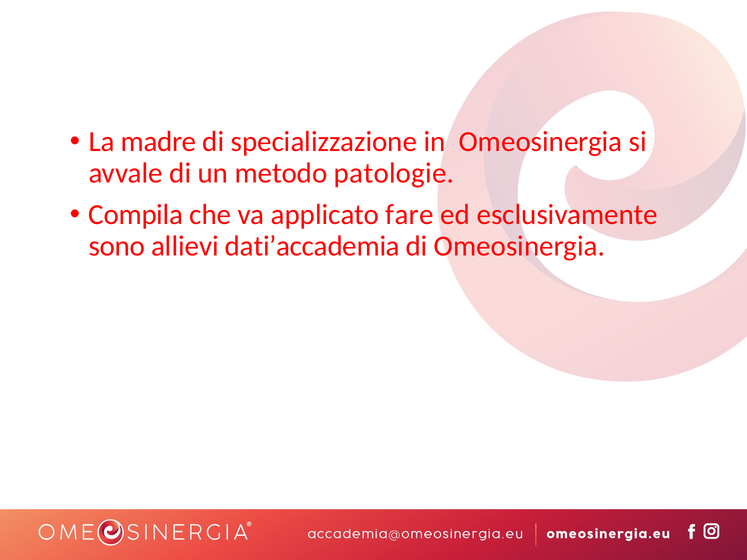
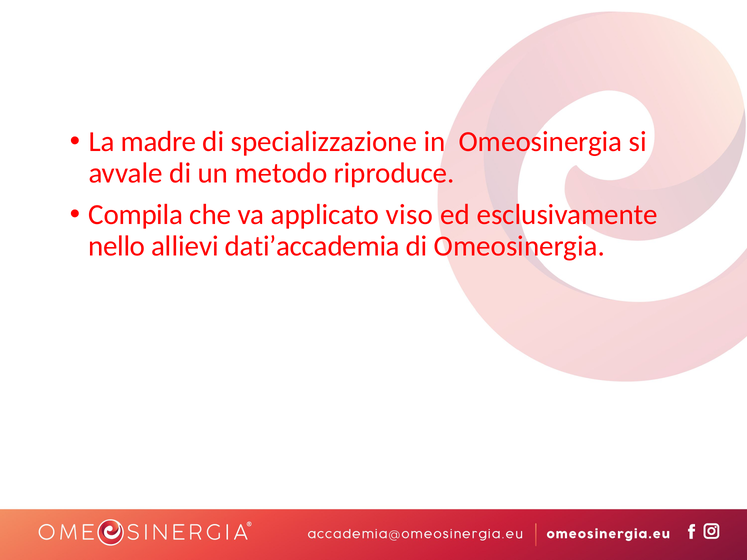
patologie: patologie -> riproduce
fare: fare -> viso
sono: sono -> nello
